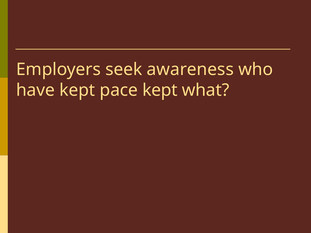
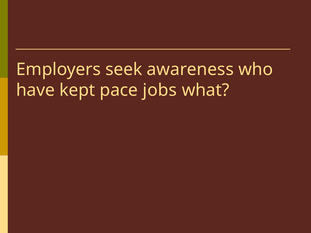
pace kept: kept -> jobs
